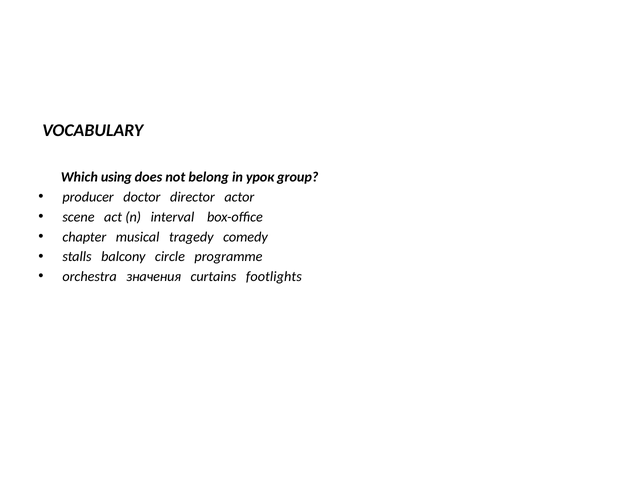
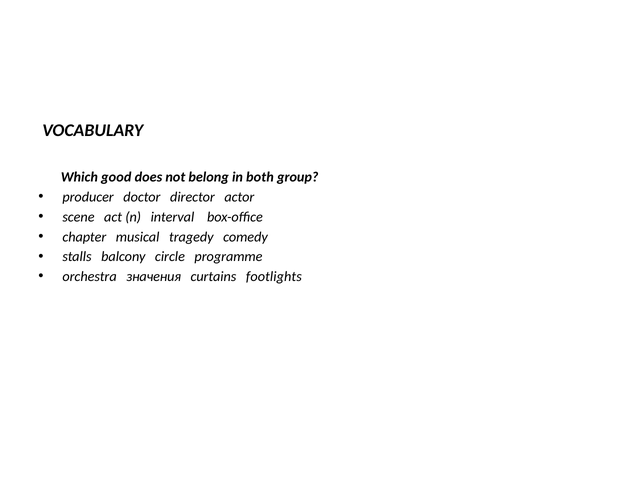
using: using -> good
урок: урок -> both
